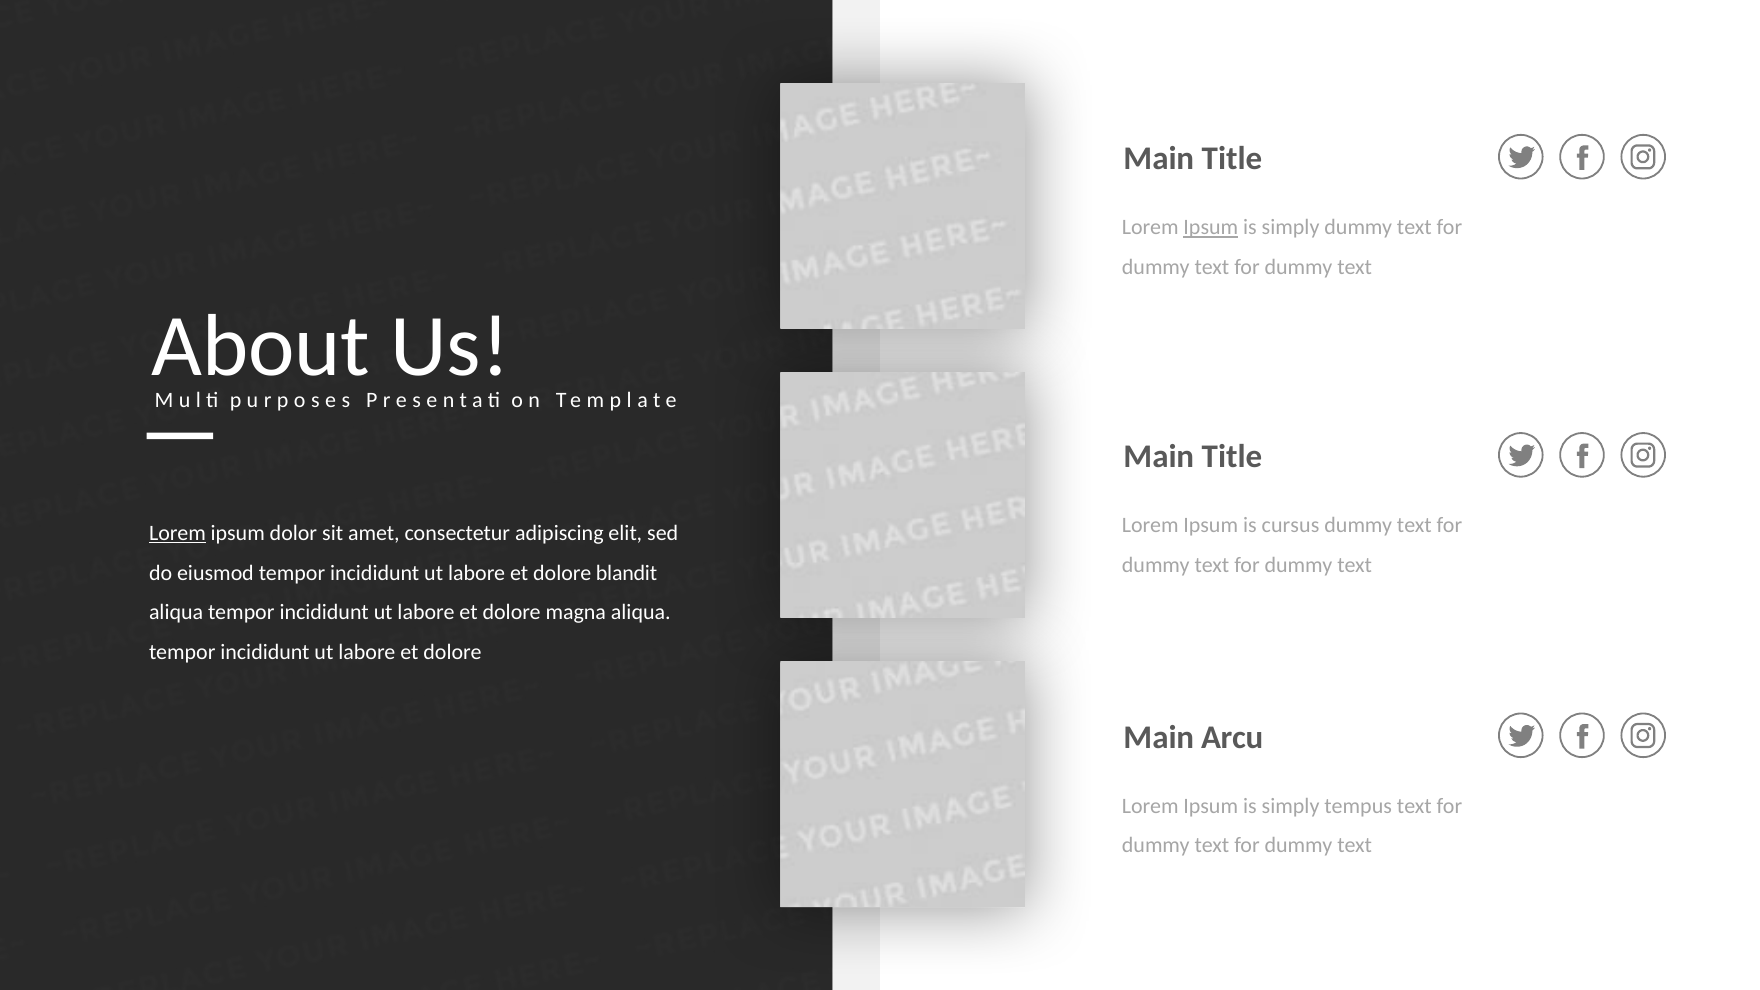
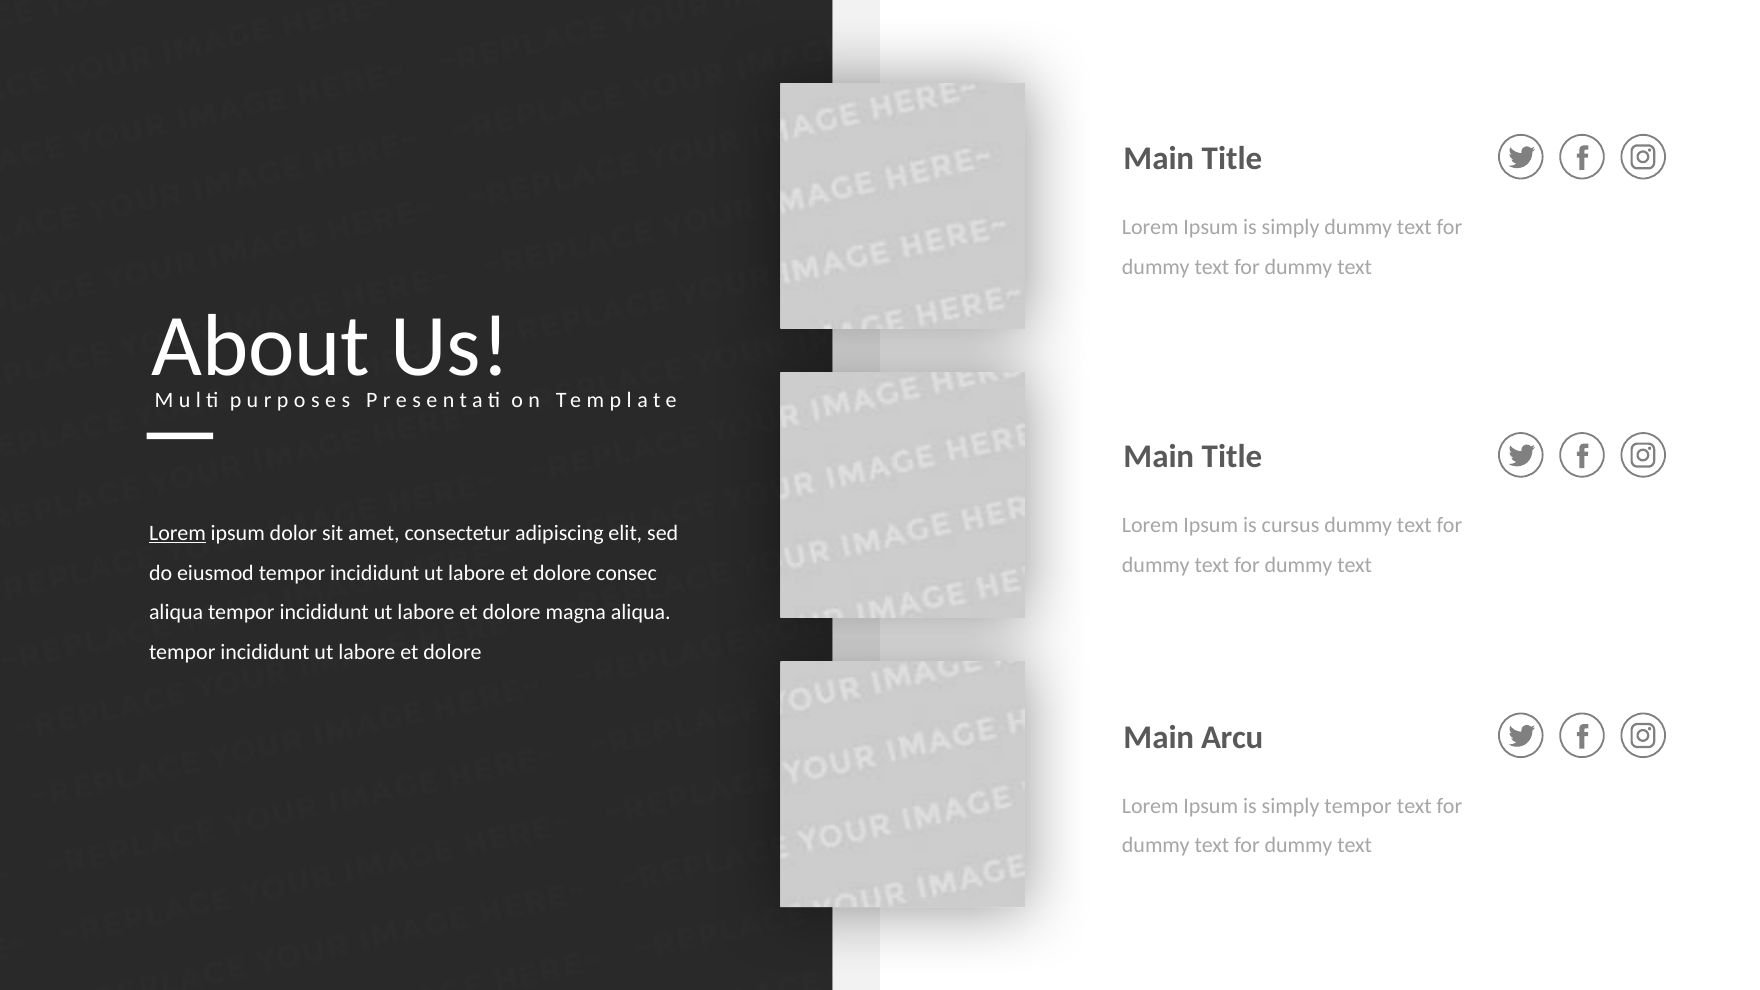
Ipsum at (1211, 227) underline: present -> none
blandit: blandit -> consec
simply tempus: tempus -> tempor
